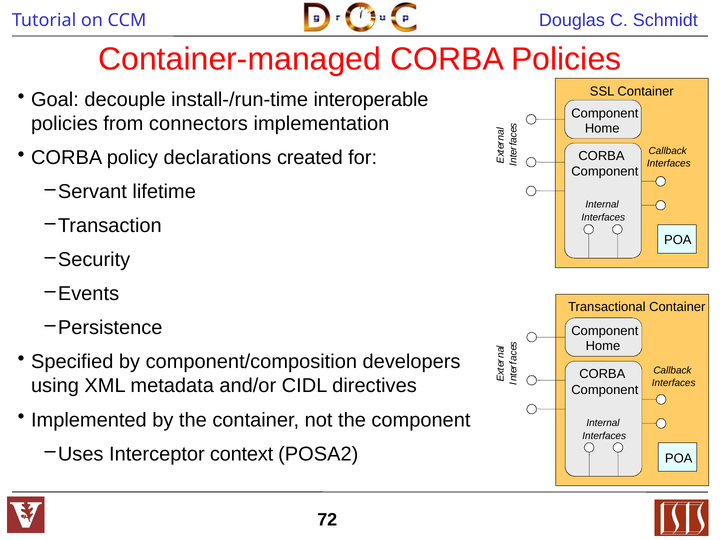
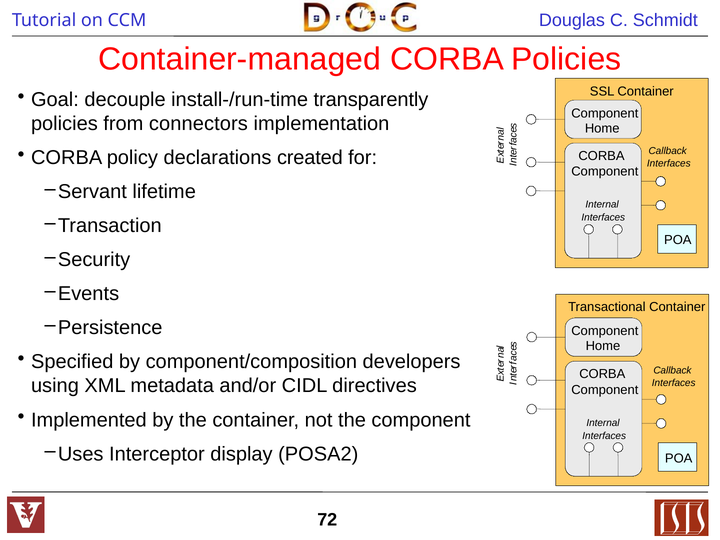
interoperable: interoperable -> transparently
context: context -> display
